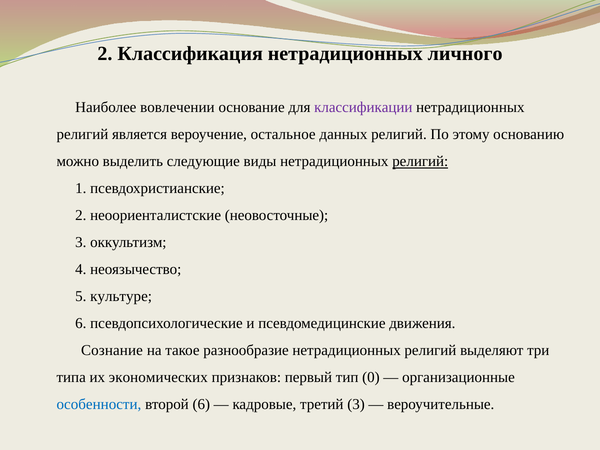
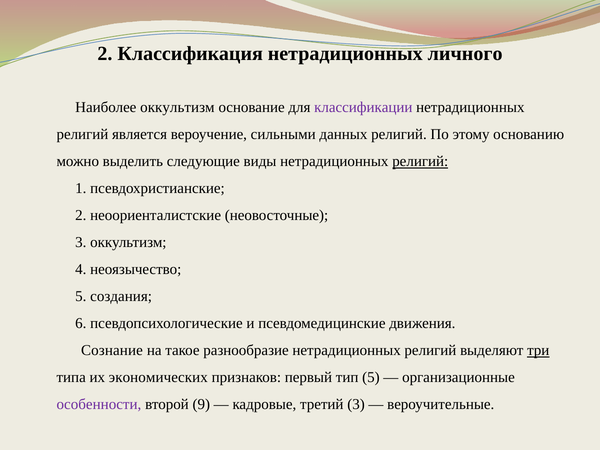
Наиболее вовлечении: вовлечении -> оккультизм
остальное: остальное -> сильными
культуре: культуре -> создания
три underline: none -> present
тип 0: 0 -> 5
особенности colour: blue -> purple
второй 6: 6 -> 9
